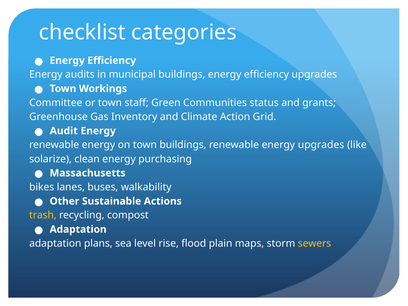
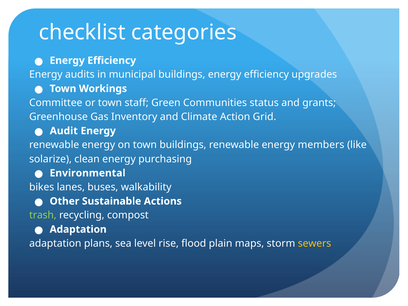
energy upgrades: upgrades -> members
Massachusetts: Massachusetts -> Environmental
trash colour: yellow -> light green
